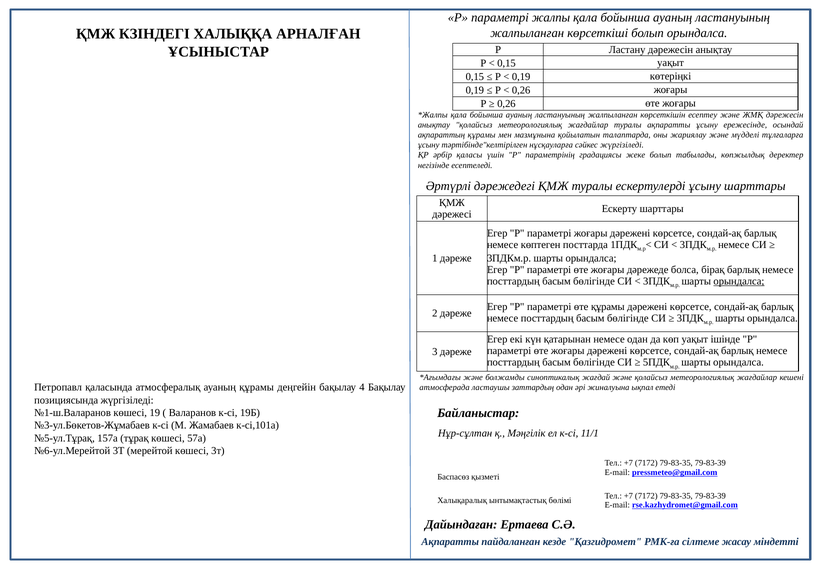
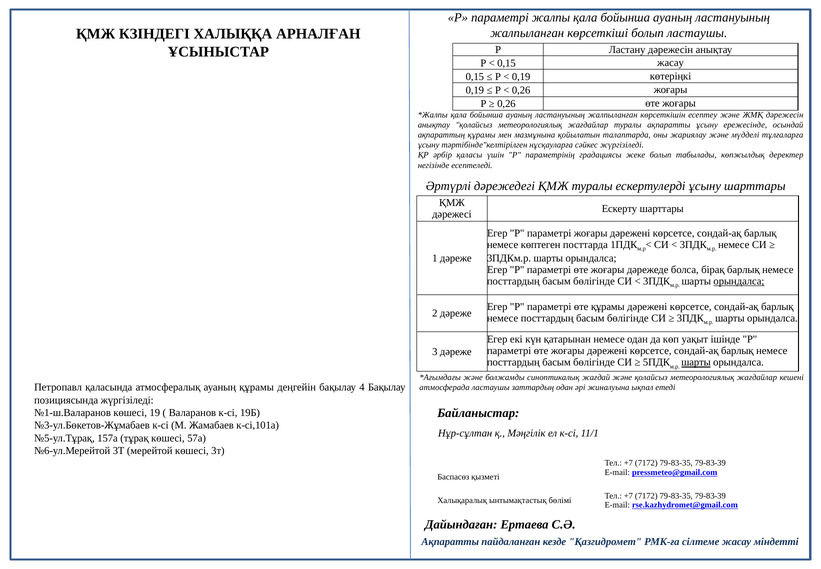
болып орындалса: орындалса -> ластаушы
0,15 уақыт: уақыт -> жасау
шарты at (696, 362) underline: none -> present
